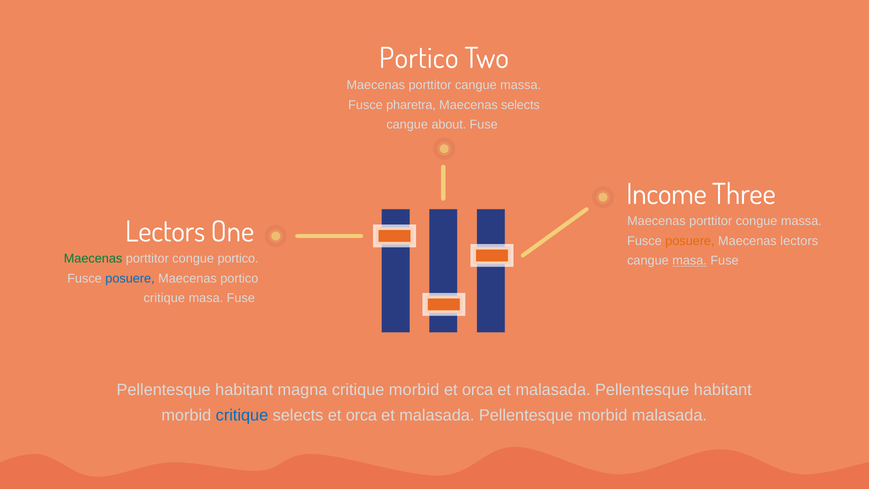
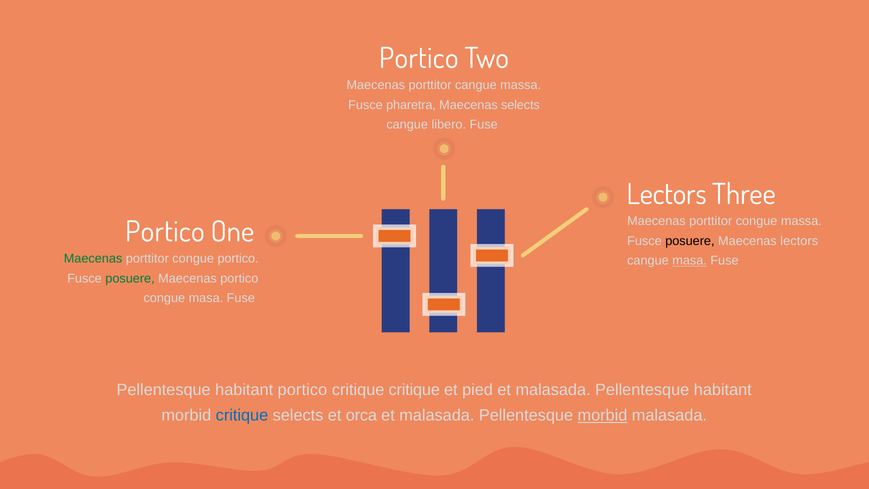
about: about -> libero
Income at (667, 194): Income -> Lectors
Lectors at (165, 232): Lectors -> Portico
posuere at (690, 241) colour: orange -> black
posuere at (130, 278) colour: blue -> green
critique at (164, 298): critique -> congue
habitant magna: magna -> portico
critique morbid: morbid -> critique
orca at (478, 390): orca -> pied
morbid at (602, 415) underline: none -> present
